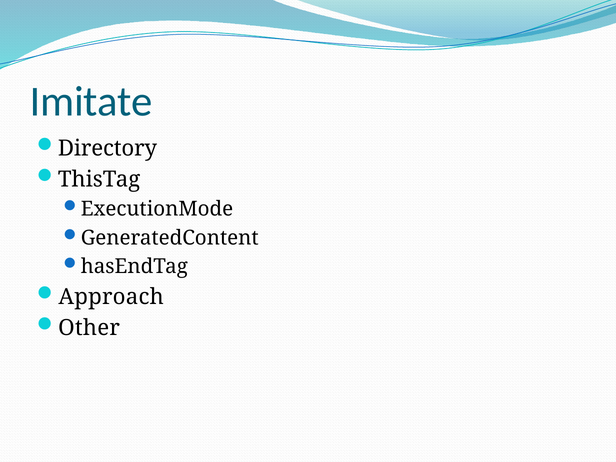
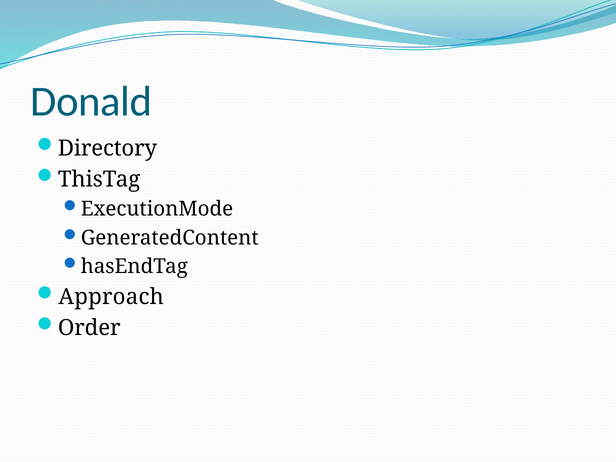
Imitate: Imitate -> Donald
Other: Other -> Order
